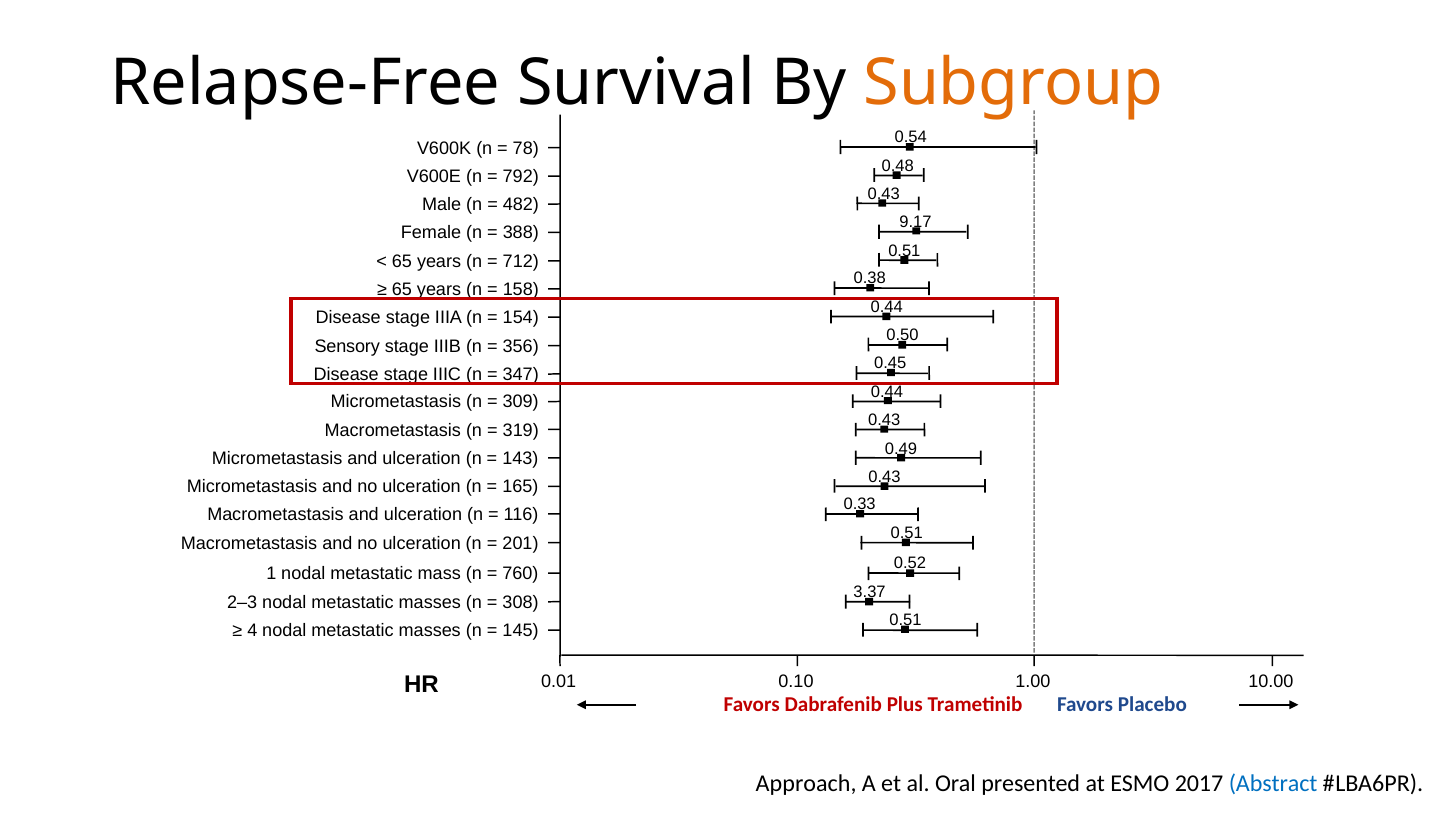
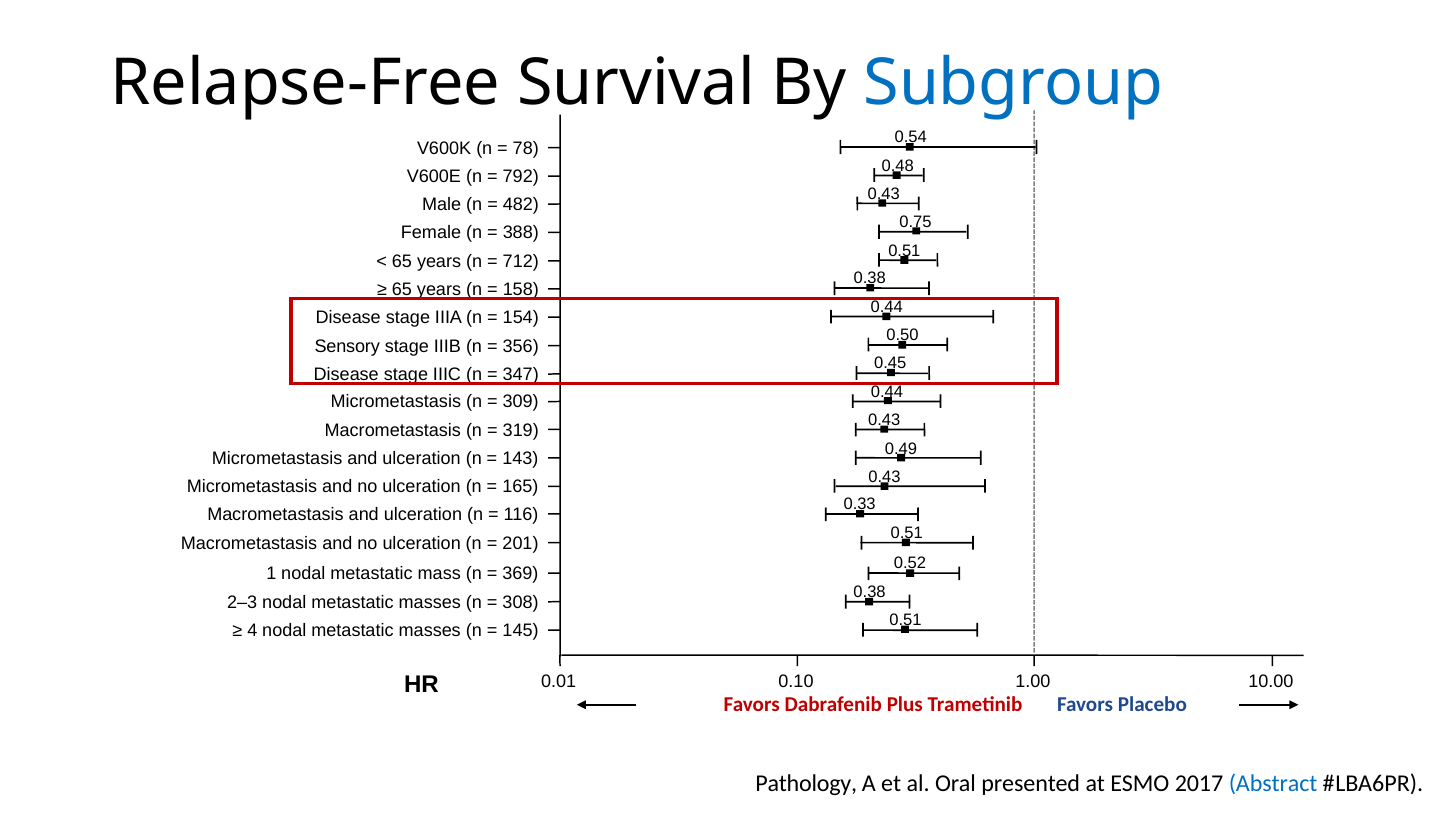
Subgroup colour: orange -> blue
9.17: 9.17 -> 0.75
760: 760 -> 369
3.37 at (870, 592): 3.37 -> 0.38
Approach: Approach -> Pathology
